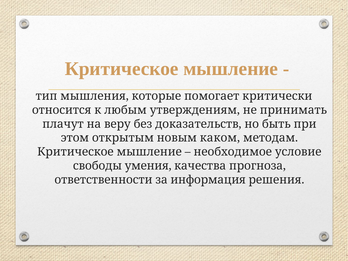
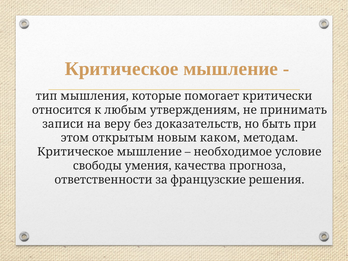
плачут: плачут -> записи
информация: информация -> французские
